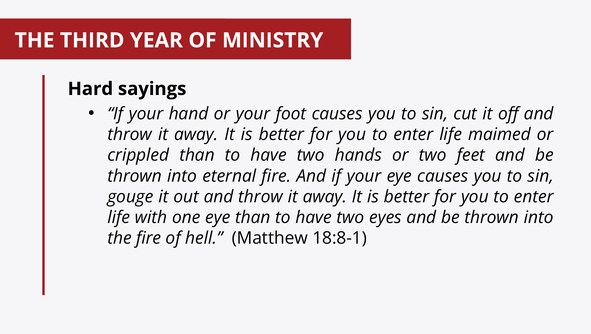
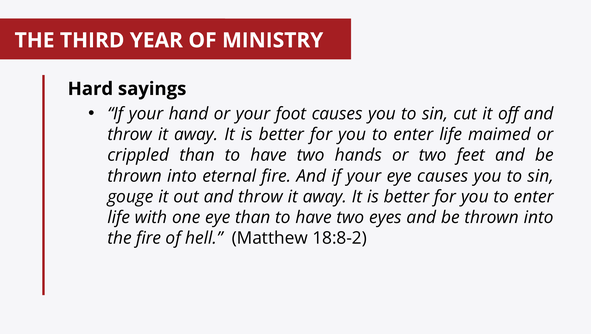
18:8-1: 18:8-1 -> 18:8-2
